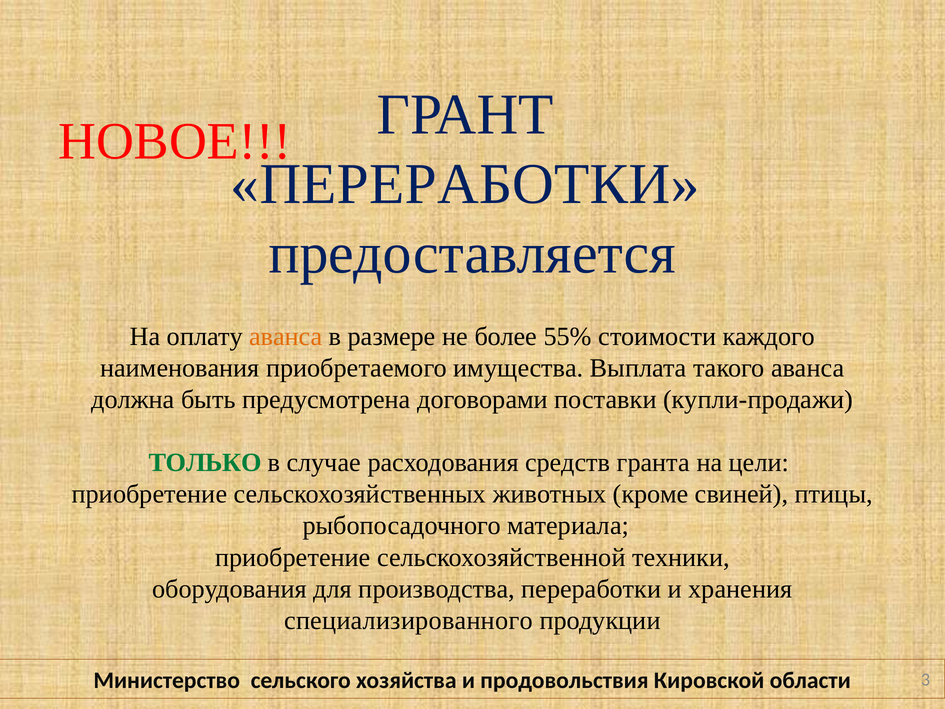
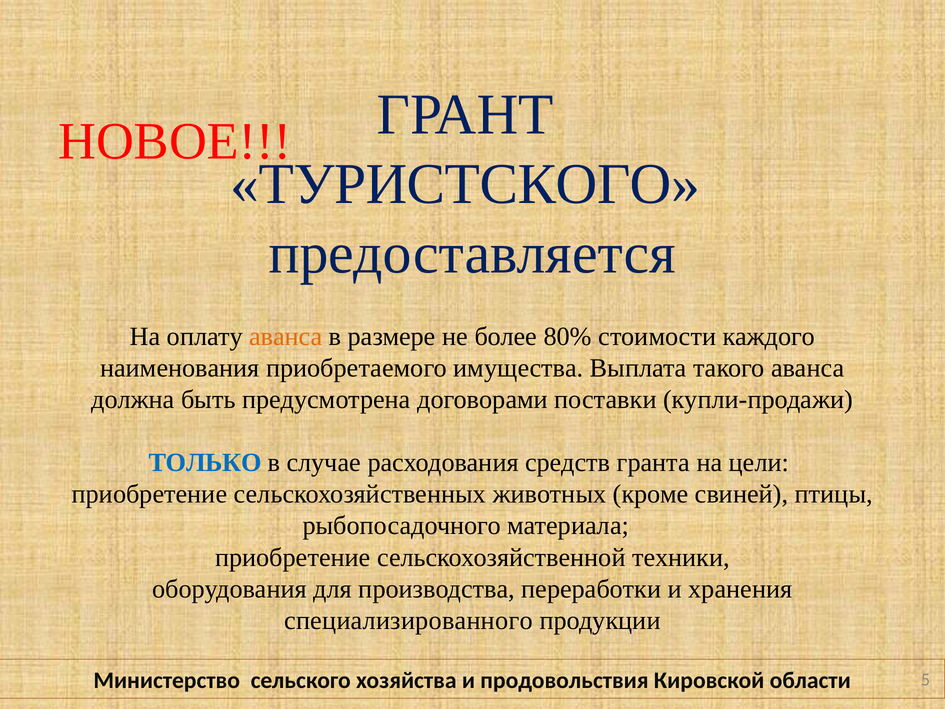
ПЕРЕРАБОТКИ at (465, 184): ПЕРЕРАБОТКИ -> ТУРИСТСКОГО
55%: 55% -> 80%
ТОЛЬКО colour: green -> blue
3: 3 -> 5
